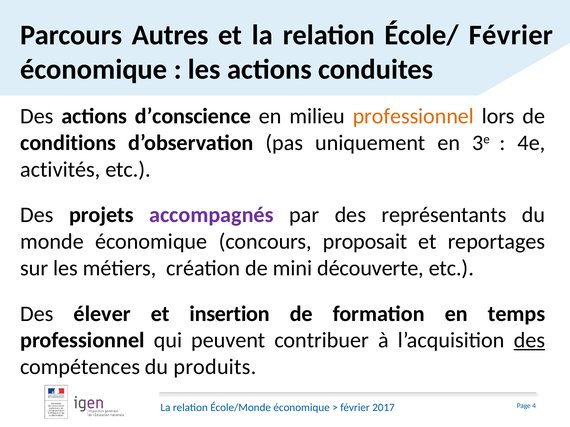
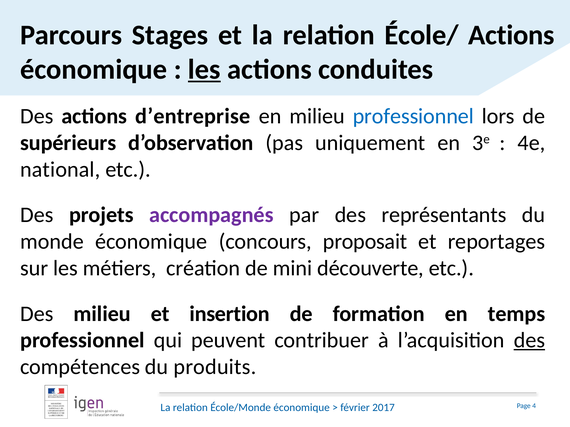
Autres: Autres -> Stages
École/ Février: Février -> Actions
les at (204, 69) underline: none -> present
d’conscience: d’conscience -> d’entreprise
professionnel at (413, 116) colour: orange -> blue
conditions: conditions -> supérieurs
activités: activités -> national
Des élever: élever -> milieu
